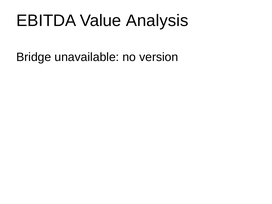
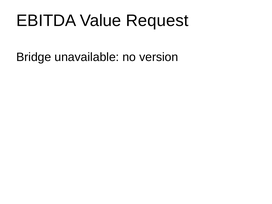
Analysis: Analysis -> Request
